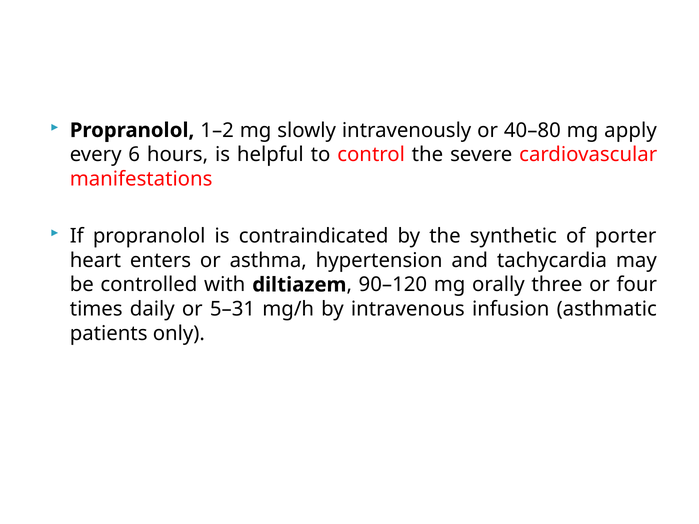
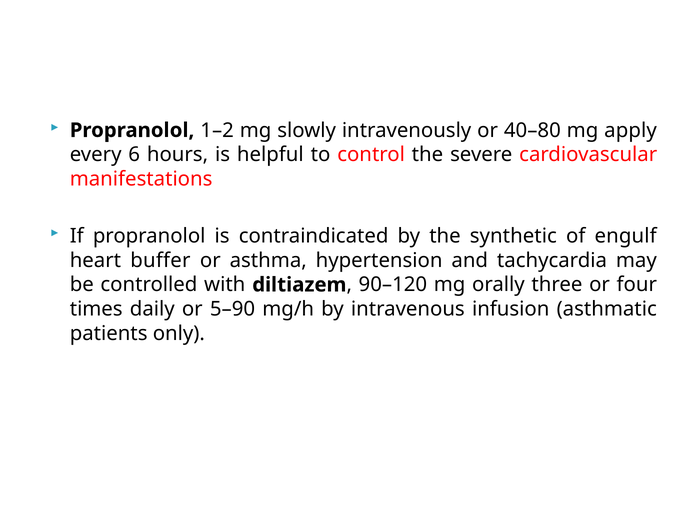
porter: porter -> engulf
enters: enters -> buffer
5–31: 5–31 -> 5–90
